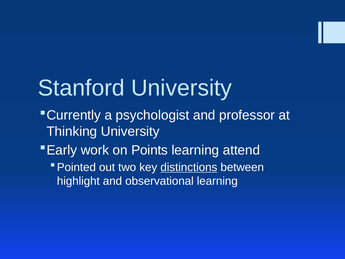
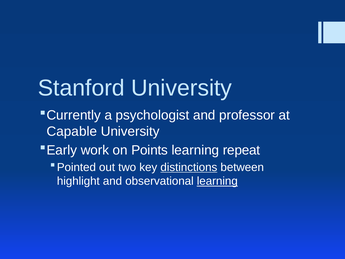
Thinking: Thinking -> Capable
attend: attend -> repeat
learning at (217, 181) underline: none -> present
